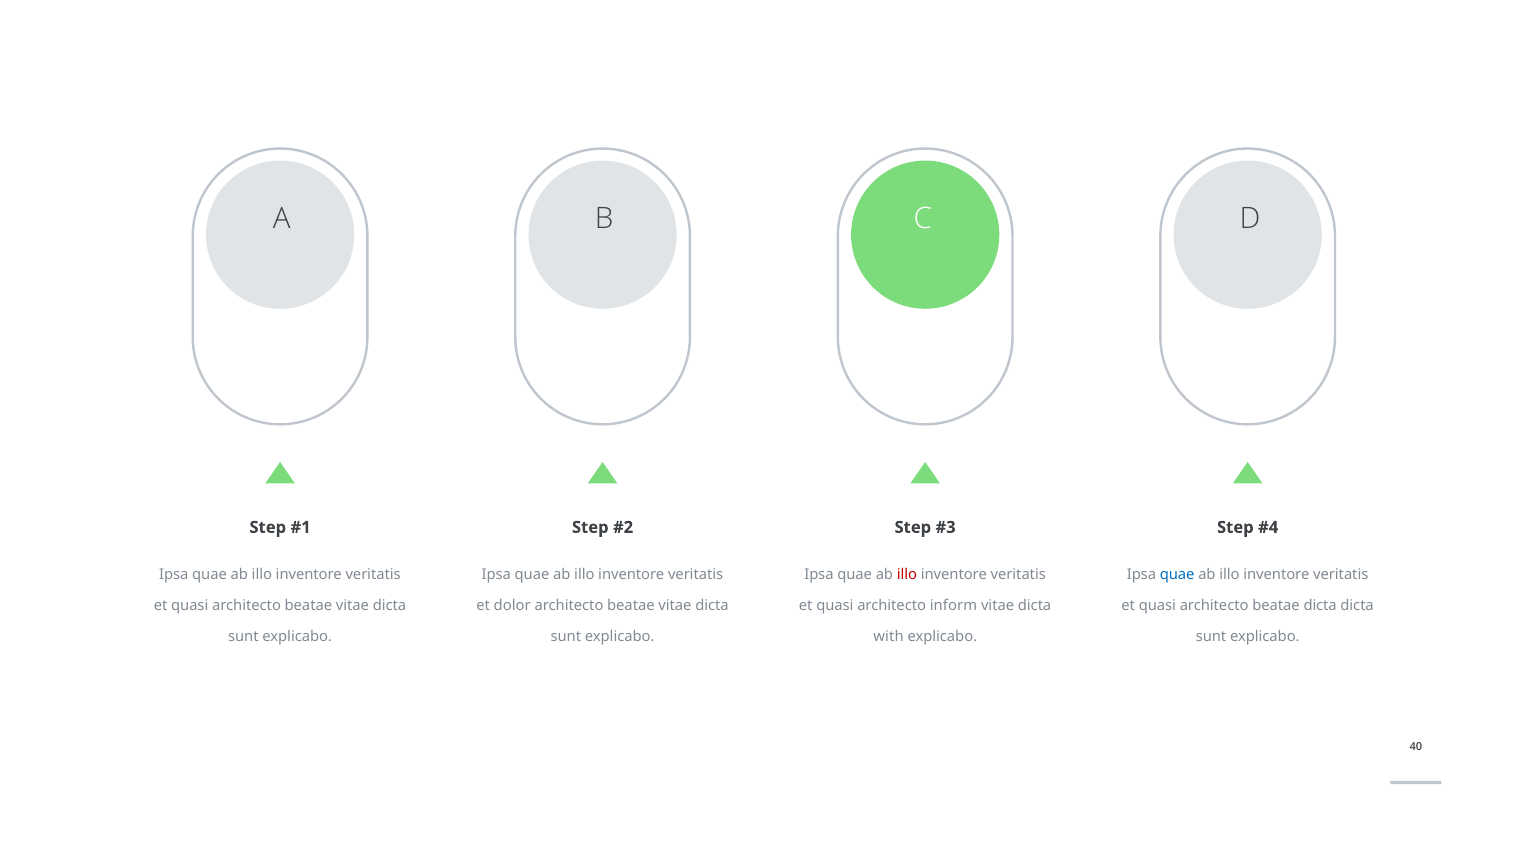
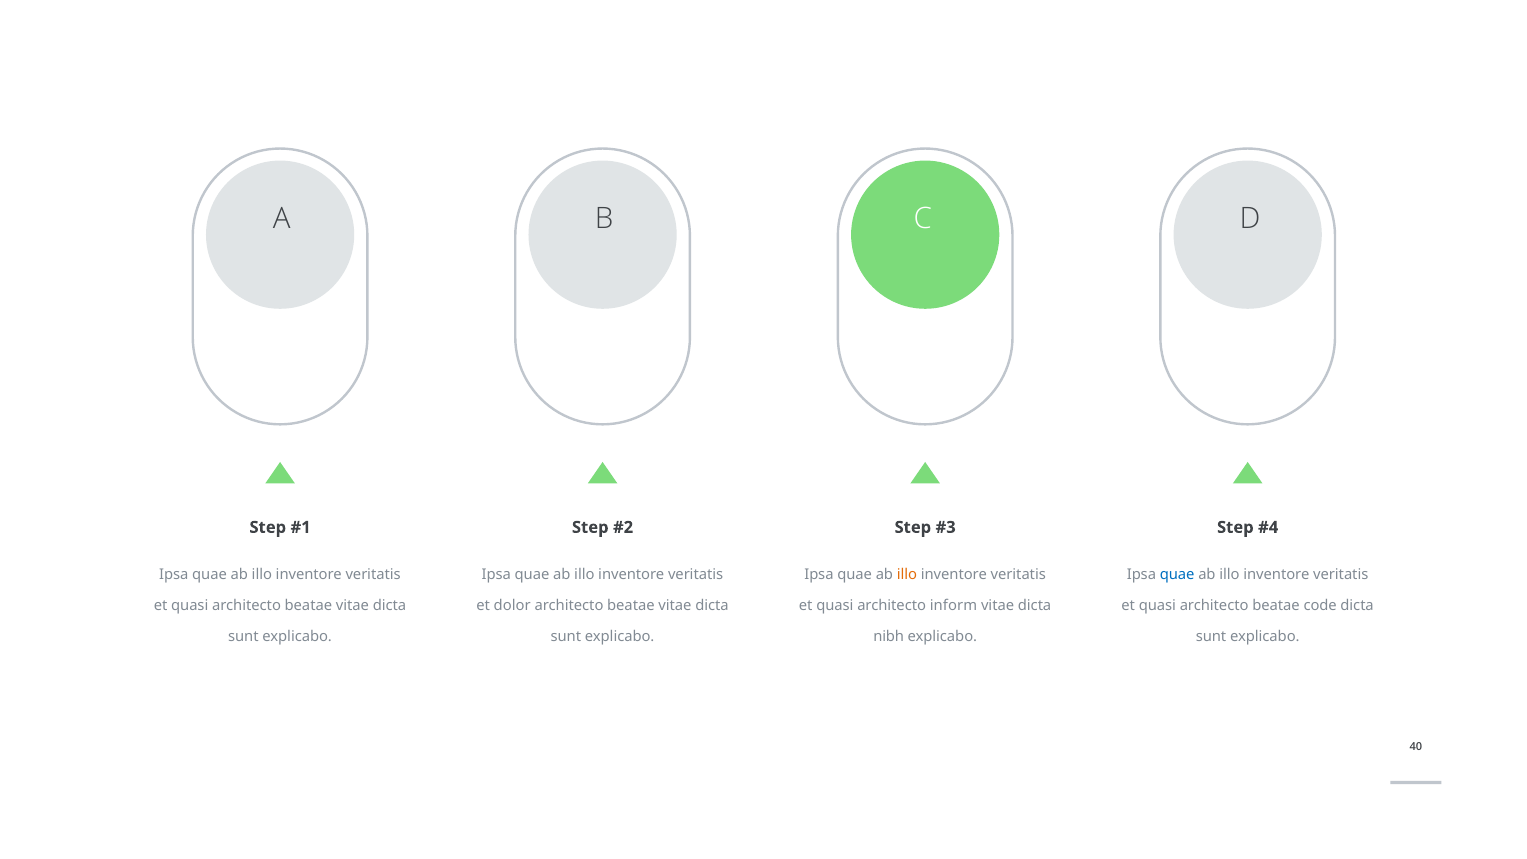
illo at (907, 575) colour: red -> orange
beatae dicta: dicta -> code
with: with -> nibh
